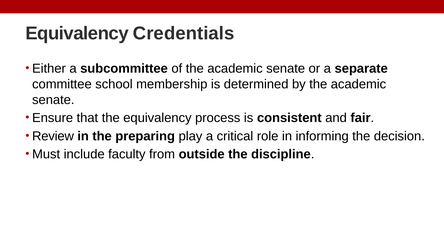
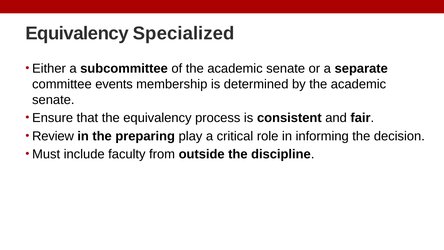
Credentials: Credentials -> Specialized
school: school -> events
